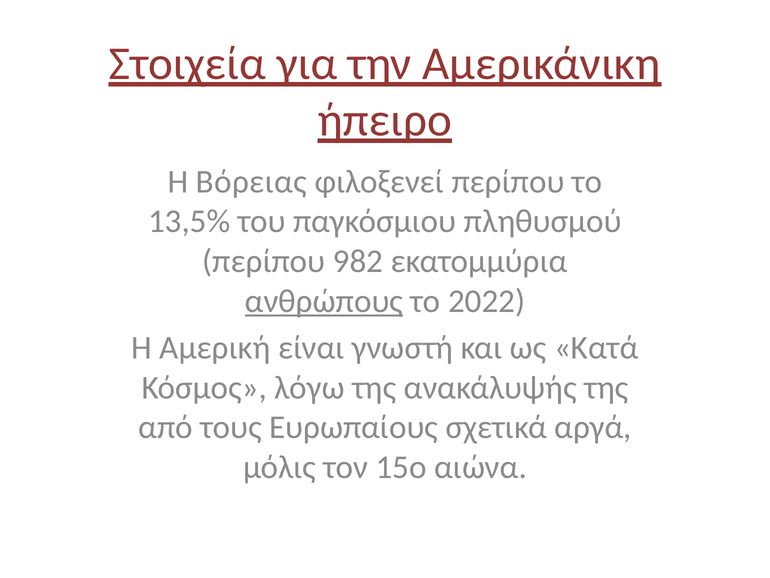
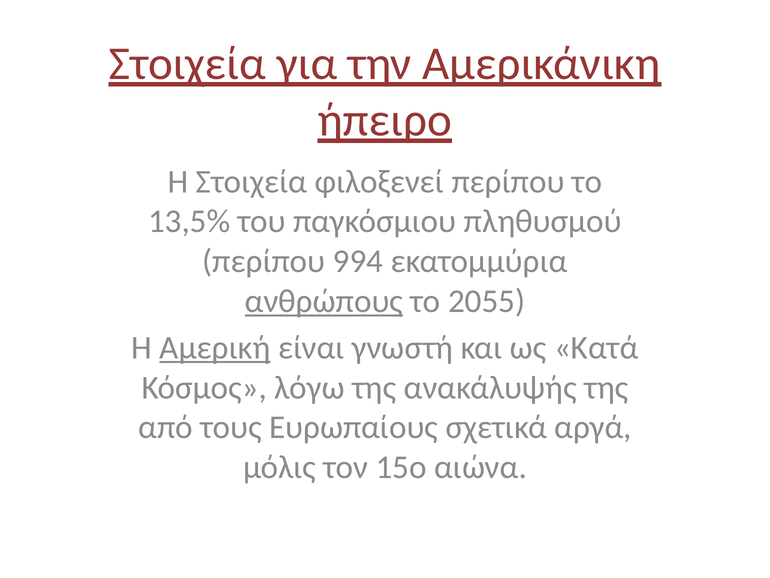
Η Βόρειας: Βόρειας -> Στοιχεία
982: 982 -> 994
2022: 2022 -> 2055
Αμερική underline: none -> present
